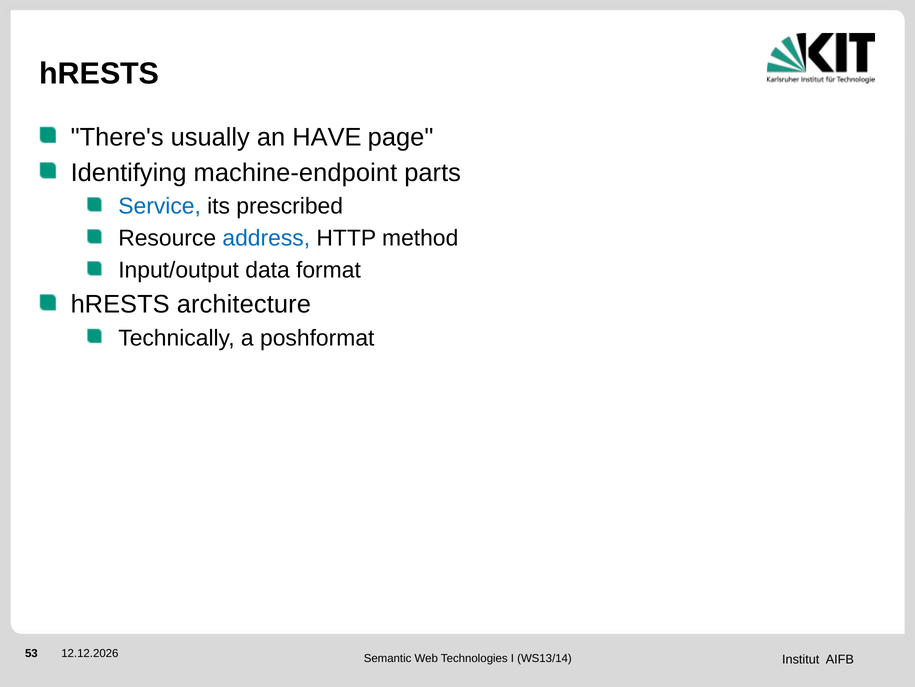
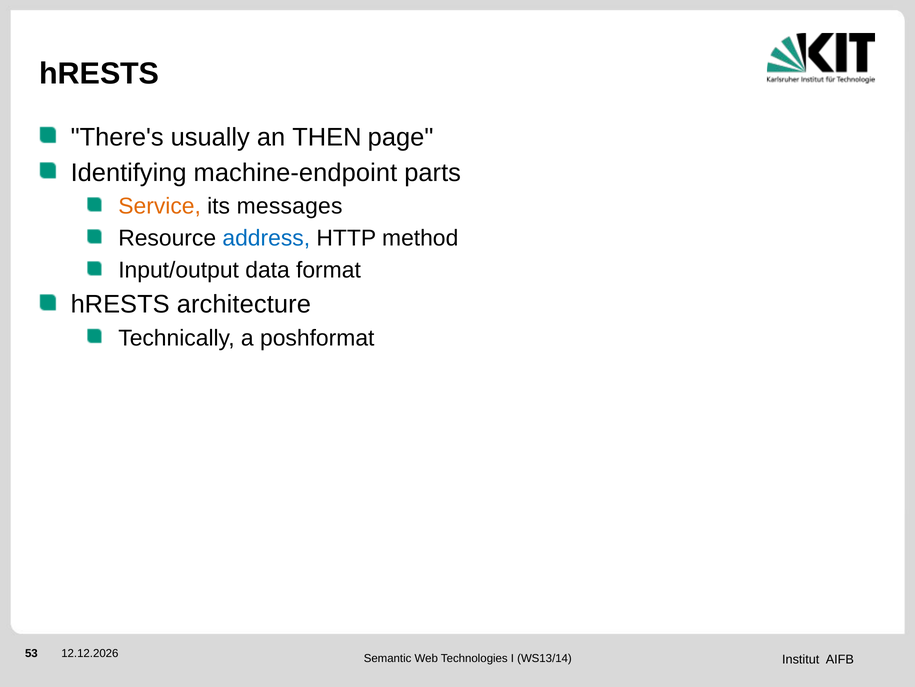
HAVE: HAVE -> THEN
Service colour: blue -> orange
prescribed: prescribed -> messages
